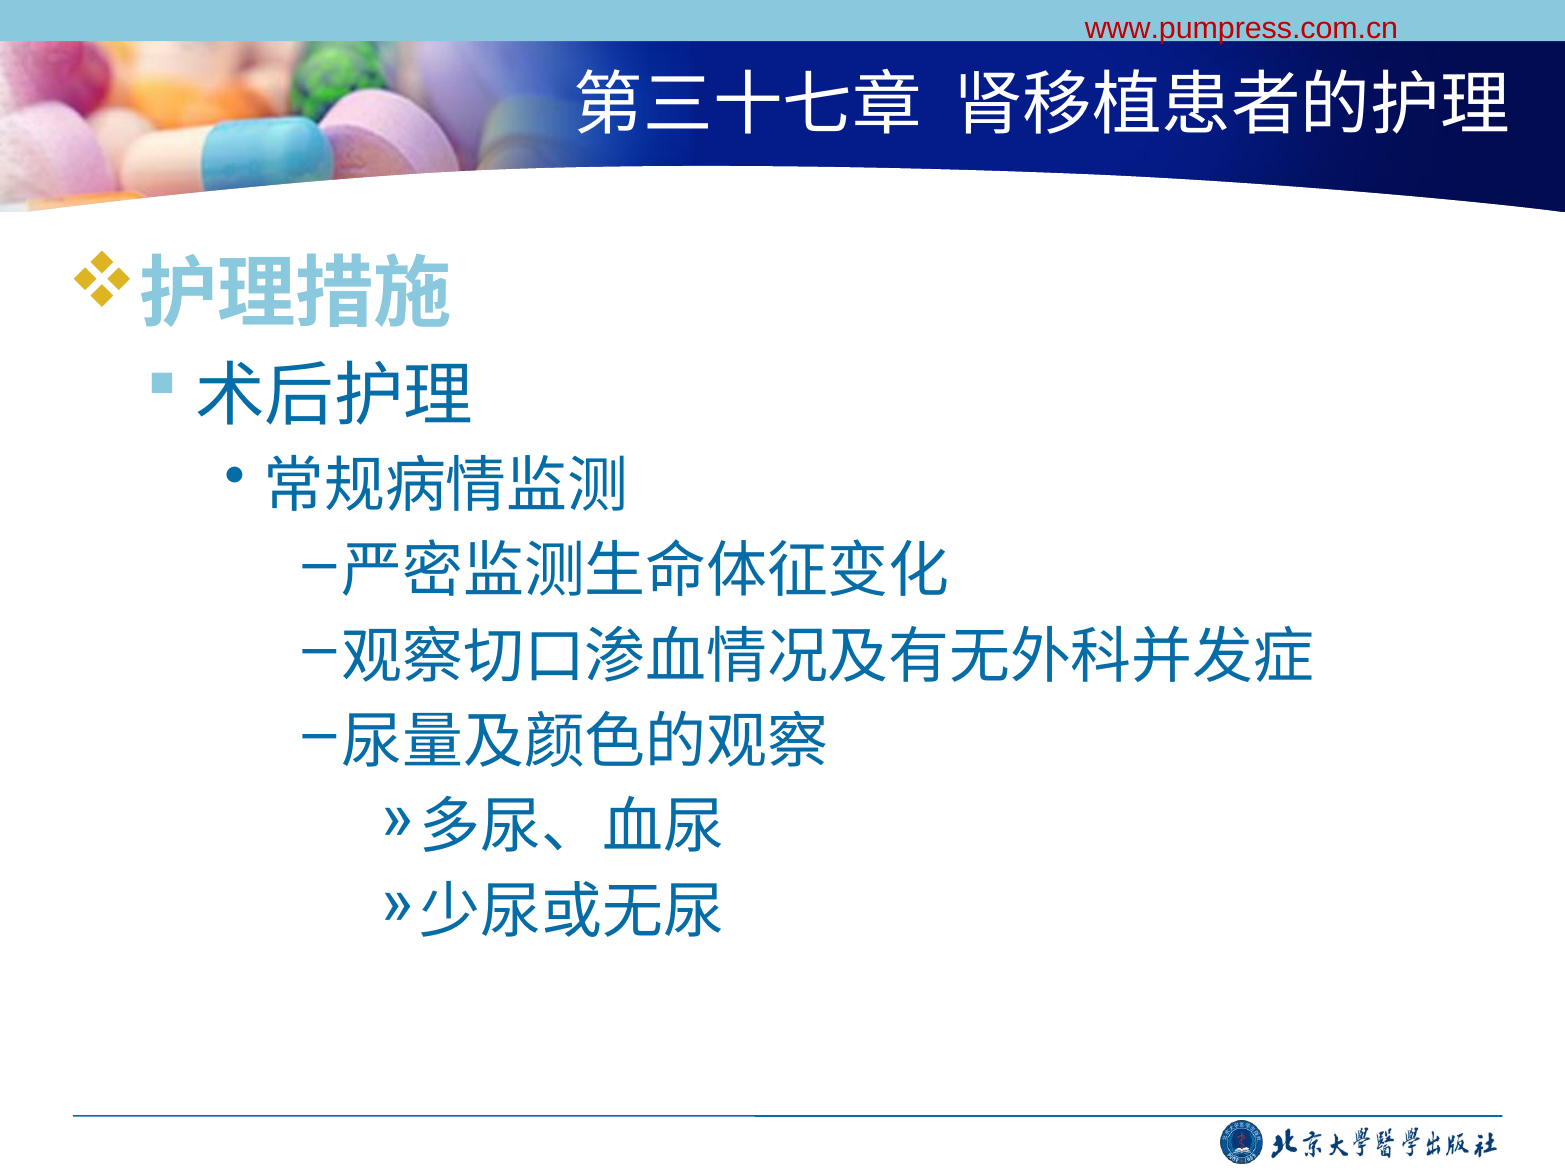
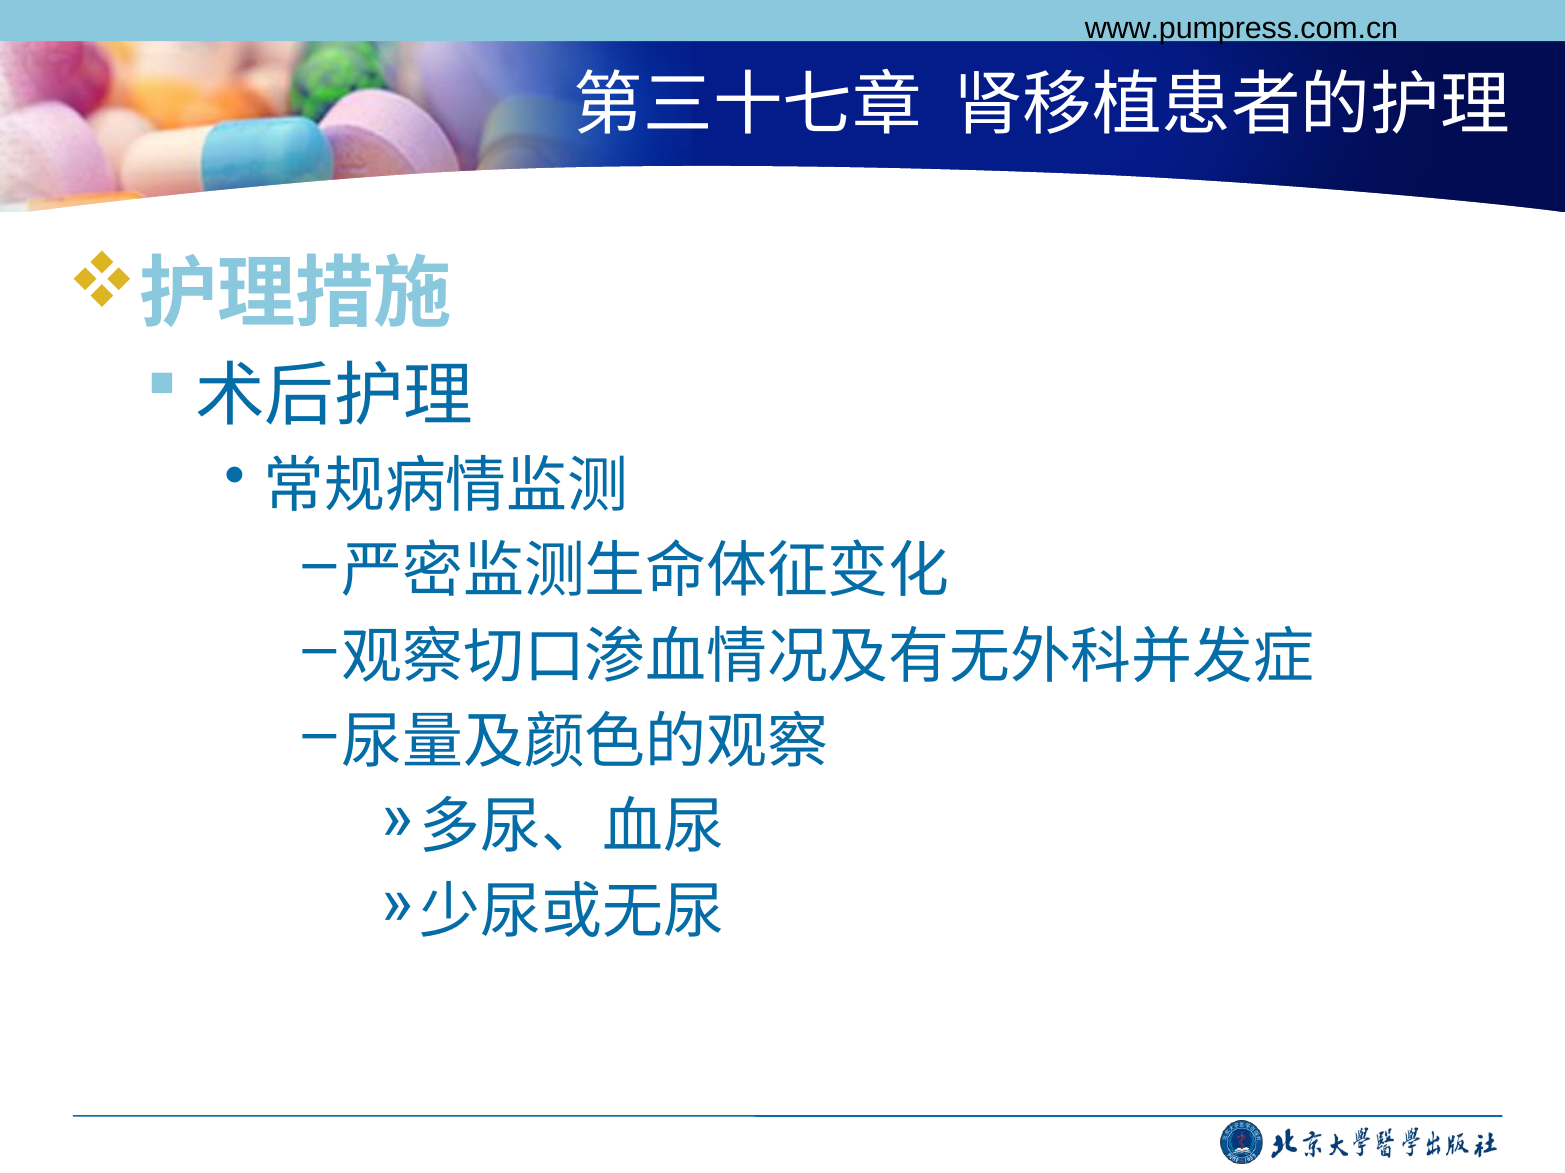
www.pumpress.com.cn colour: red -> black
